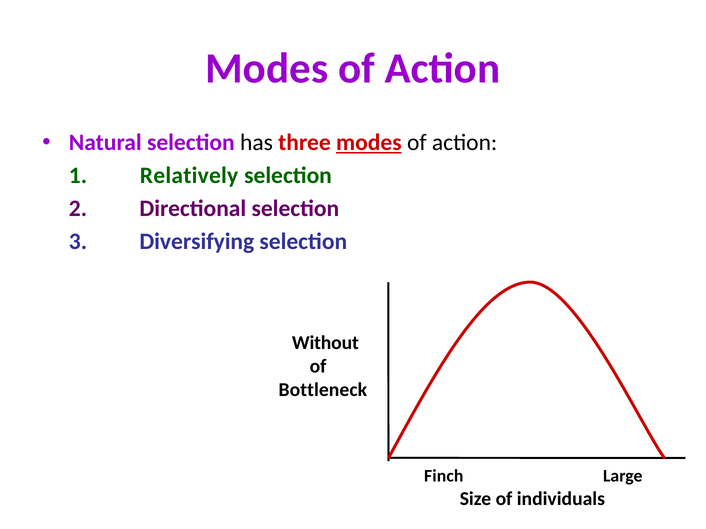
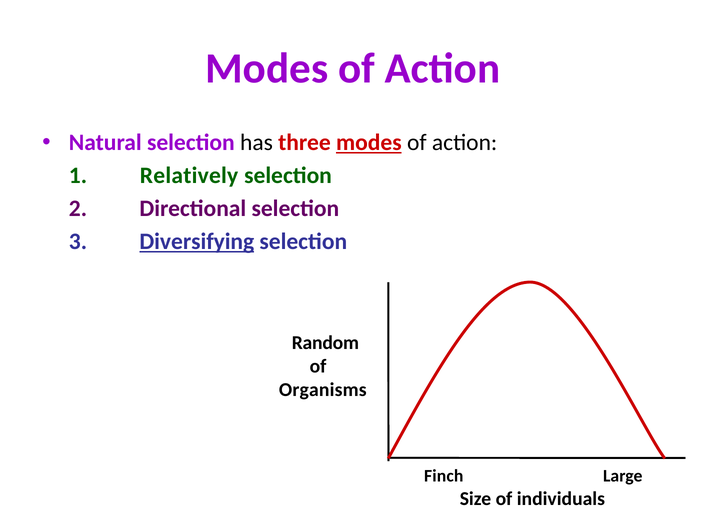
Diversifying underline: none -> present
Without: Without -> Random
Bottleneck: Bottleneck -> Organisms
